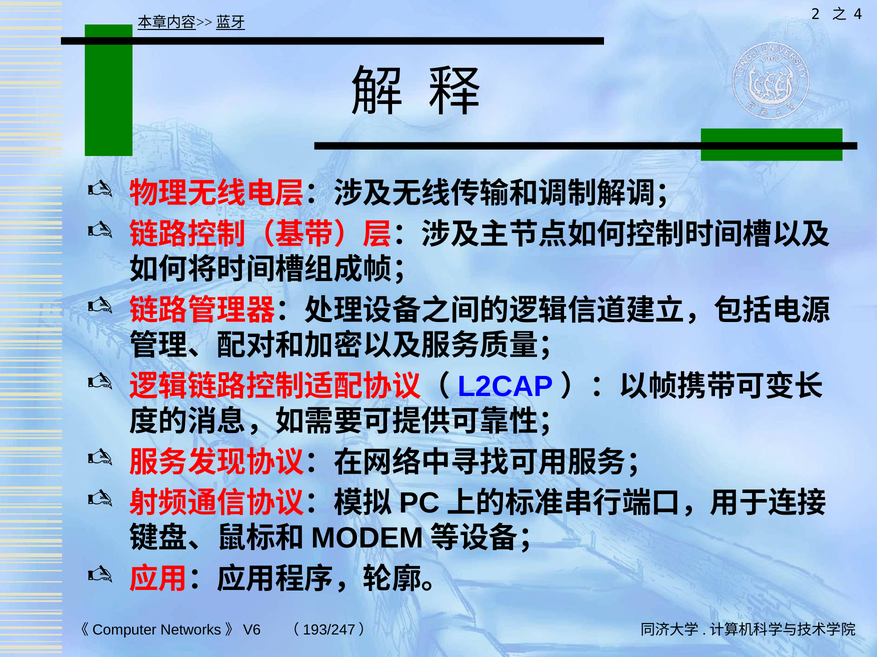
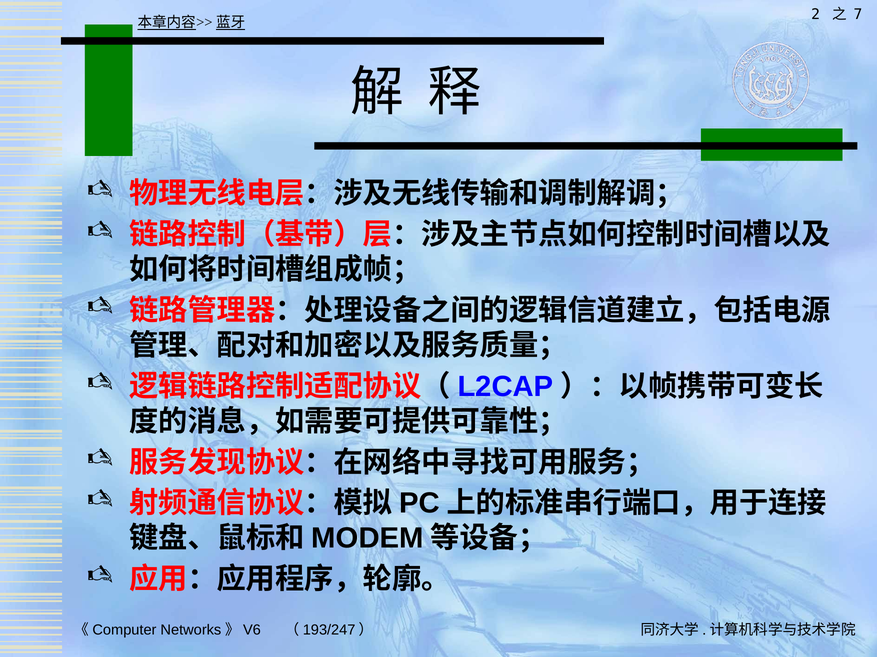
4: 4 -> 7
